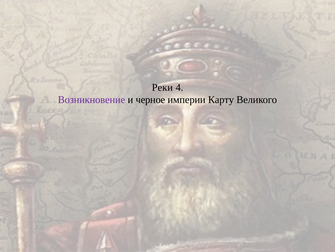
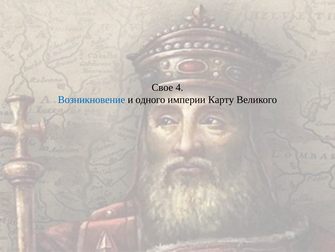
Реки: Реки -> Свое
Возникновение colour: purple -> blue
черное: черное -> одного
